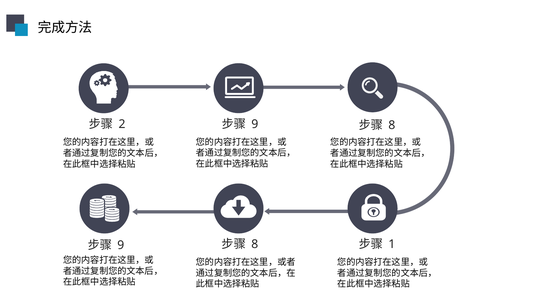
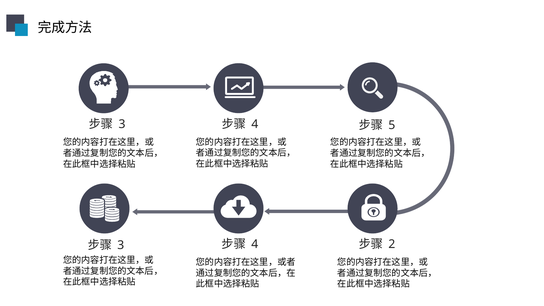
2 at (122, 124): 2 -> 3
9 at (255, 124): 9 -> 4
8 at (392, 125): 8 -> 5
8 at (255, 244): 8 -> 4
1: 1 -> 2
9 at (121, 245): 9 -> 3
